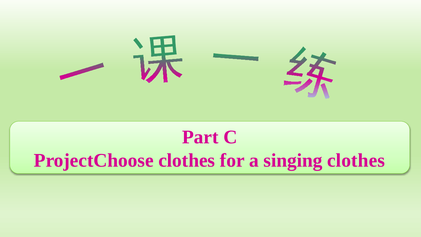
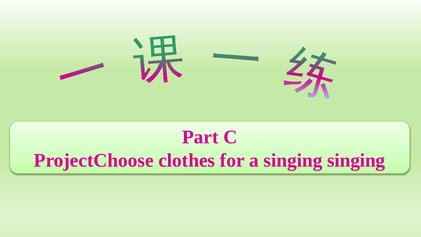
singing clothes: clothes -> singing
